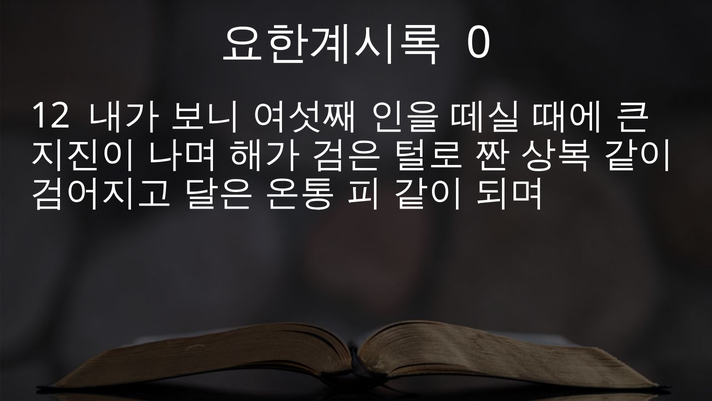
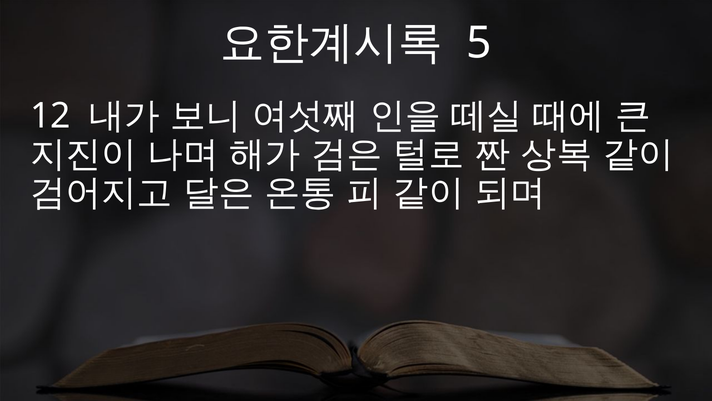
0: 0 -> 5
